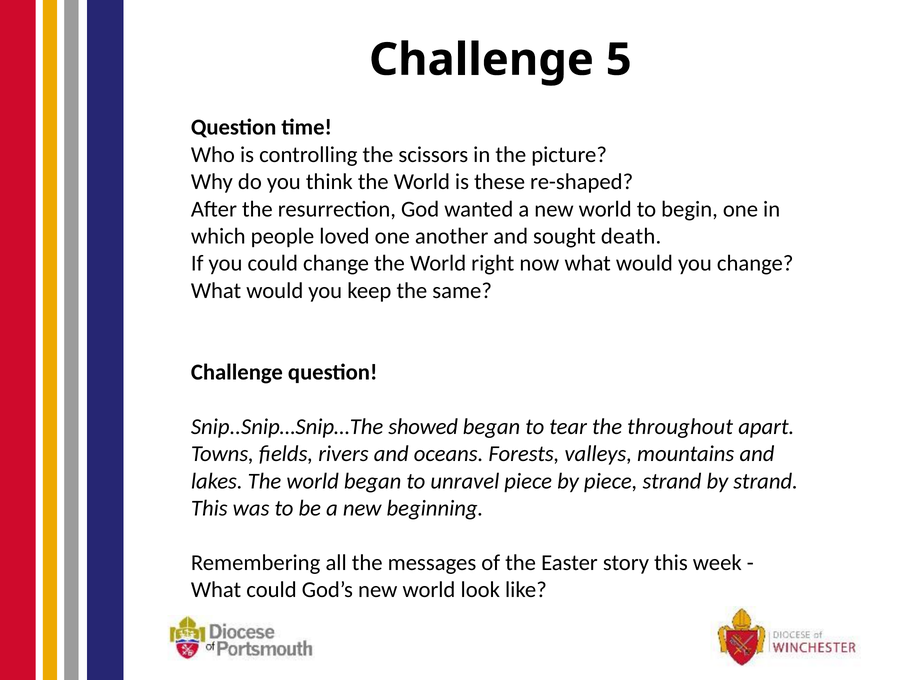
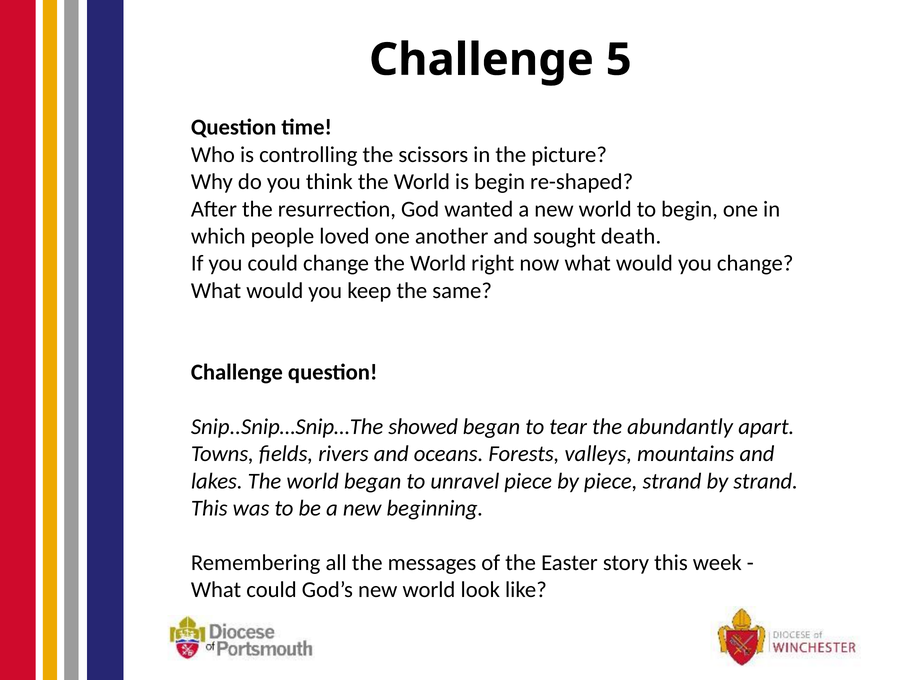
is these: these -> begin
throughout: throughout -> abundantly
